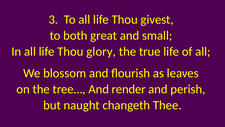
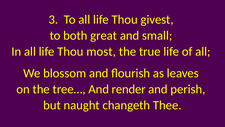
glory: glory -> most
